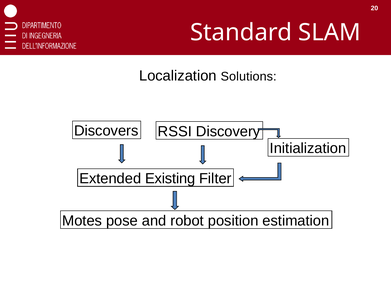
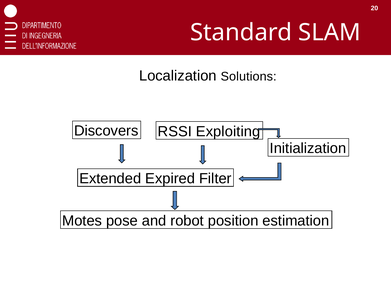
Discovery: Discovery -> Exploiting
Existing: Existing -> Expired
